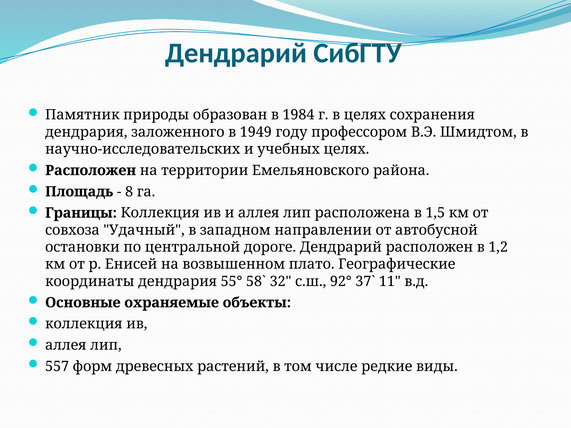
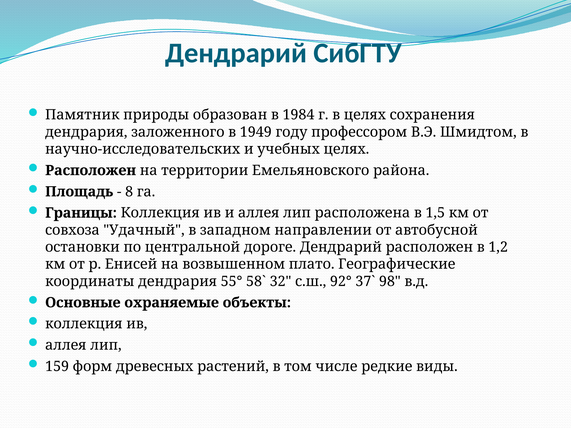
11: 11 -> 98
557: 557 -> 159
